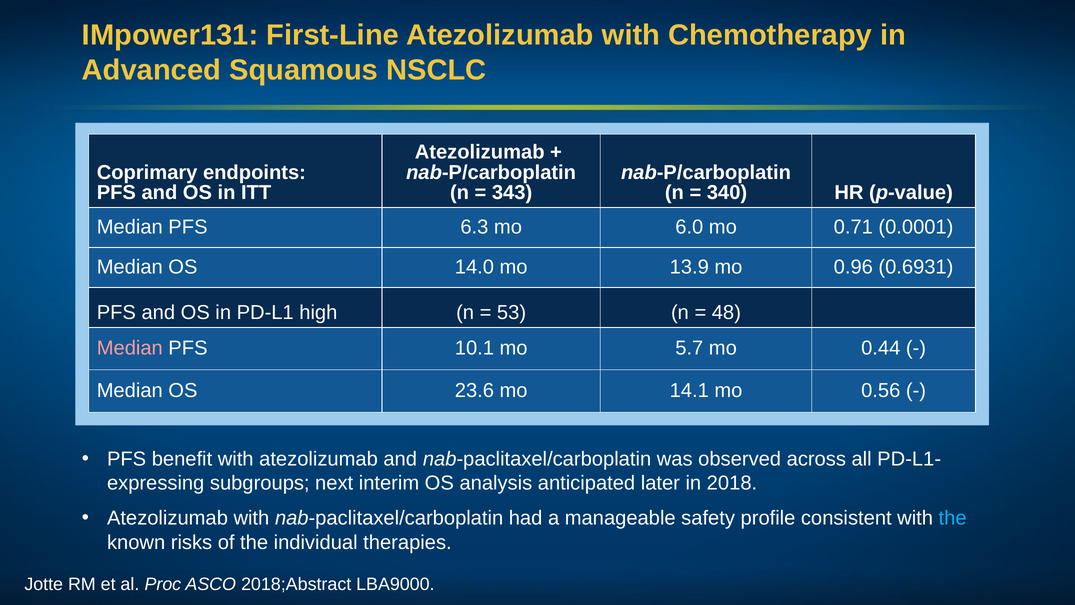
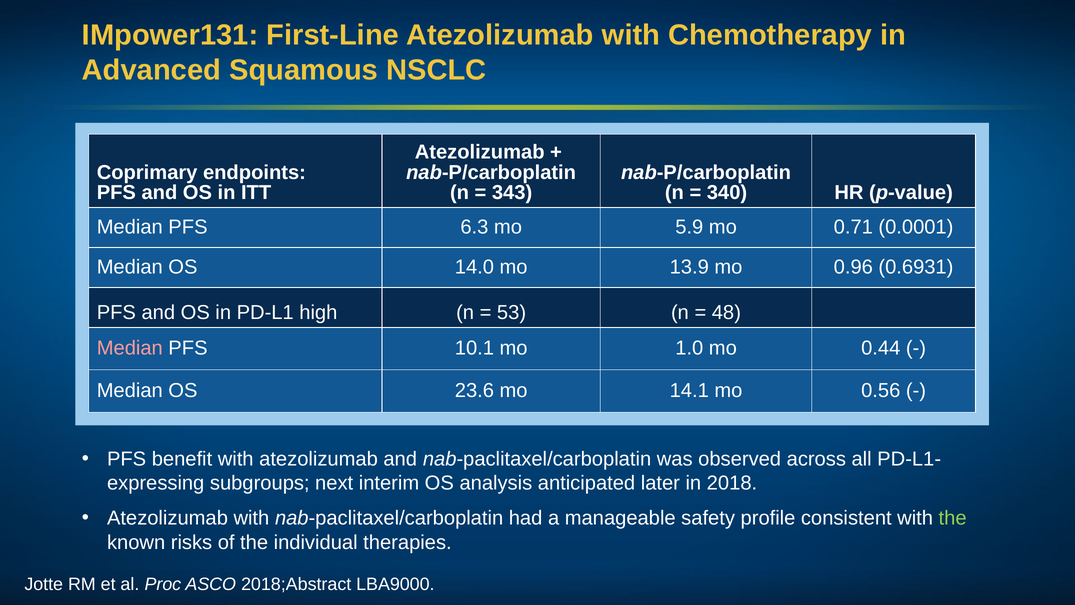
6.0: 6.0 -> 5.9
5.7: 5.7 -> 1.0
the at (953, 518) colour: light blue -> light green
